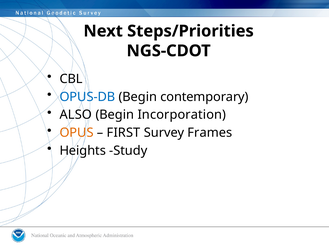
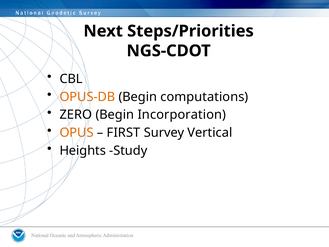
OPUS-DB colour: blue -> orange
contemporary: contemporary -> computations
ALSO: ALSO -> ZERO
Frames: Frames -> Vertical
